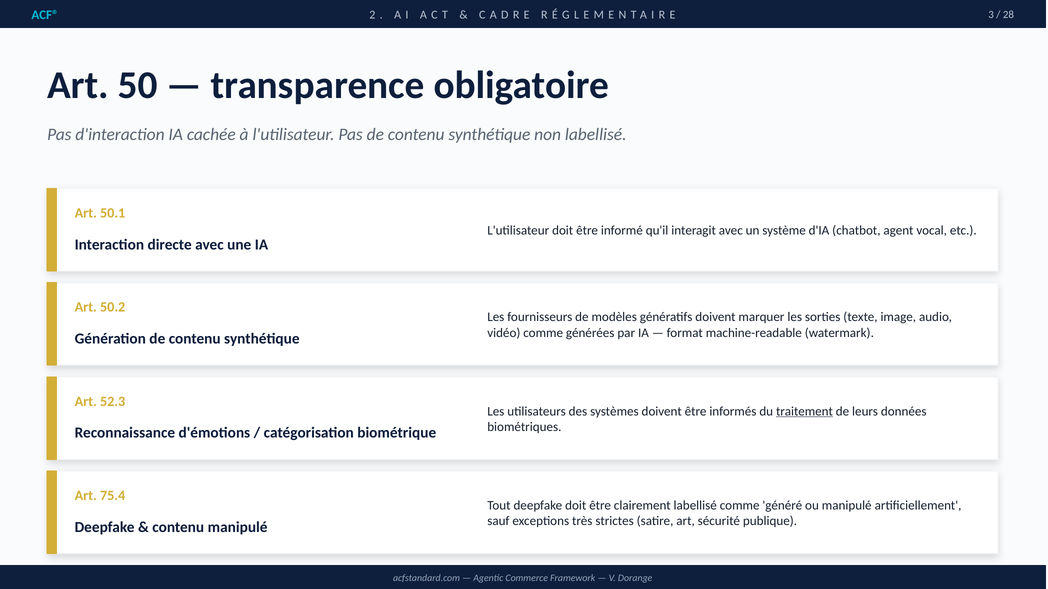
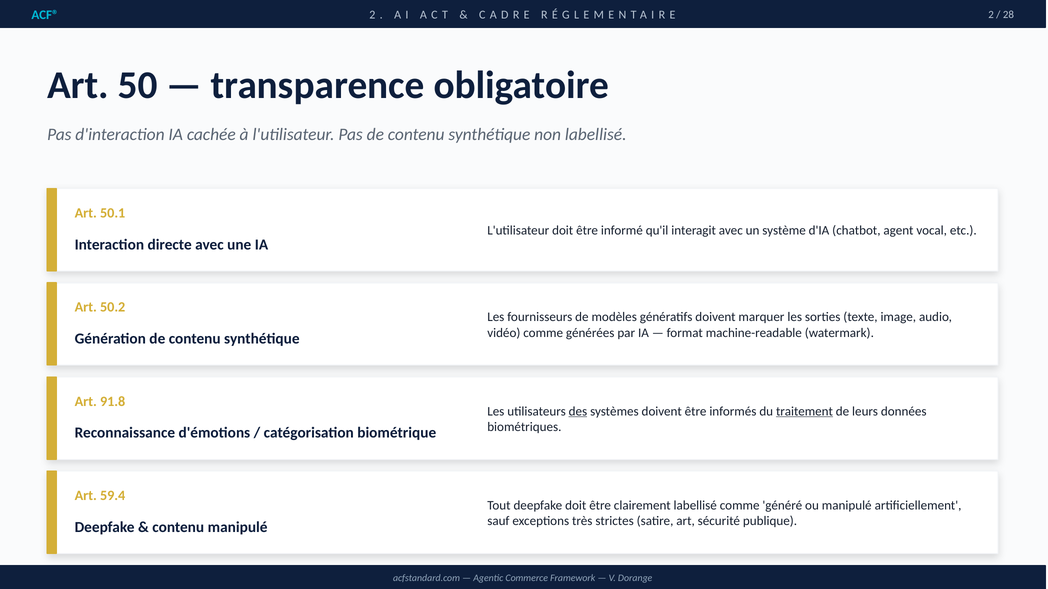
3 at (991, 15): 3 -> 2
52.3: 52.3 -> 91.8
des underline: none -> present
75.4: 75.4 -> 59.4
